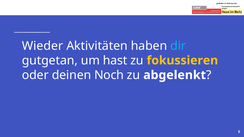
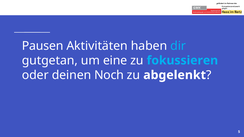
Wieder: Wieder -> Pausen
hast: hast -> eine
fokussieren colour: yellow -> light blue
